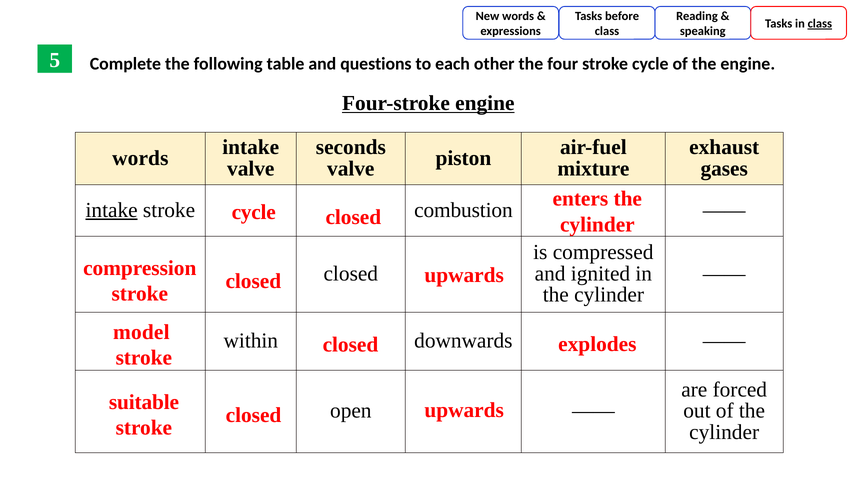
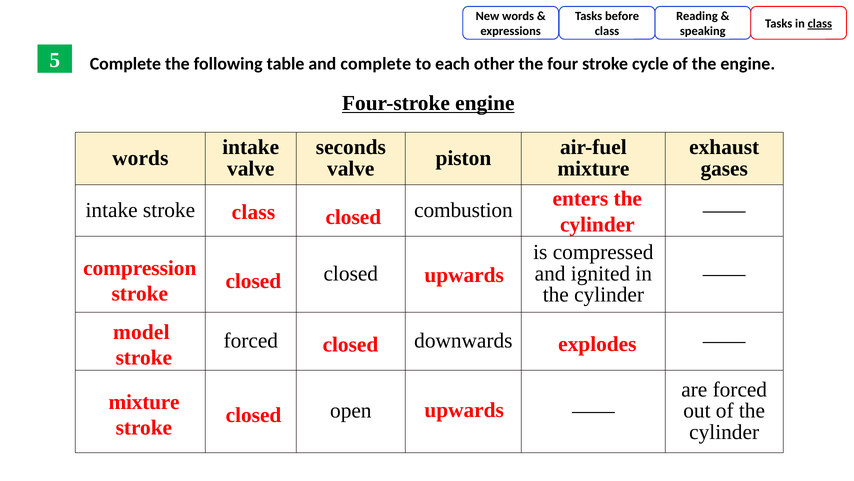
and questions: questions -> complete
intake at (112, 210) underline: present -> none
cycle at (254, 212): cycle -> class
within at (251, 340): within -> forced
suitable at (144, 402): suitable -> mixture
